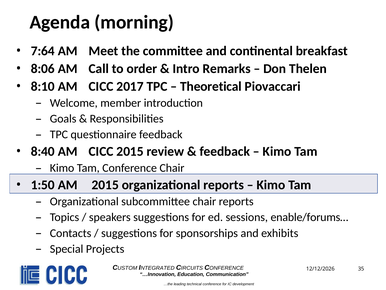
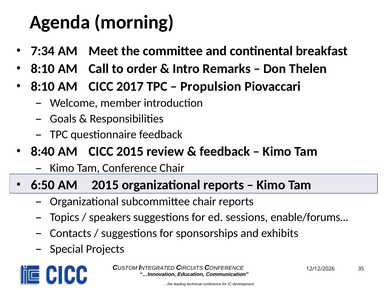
7:64: 7:64 -> 7:34
8:06 at (43, 68): 8:06 -> 8:10
Theoretical: Theoretical -> Propulsion
1:50: 1:50 -> 6:50
